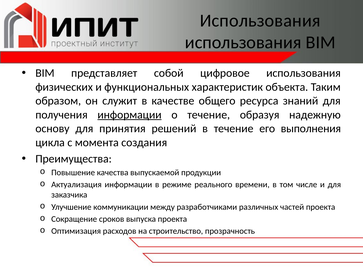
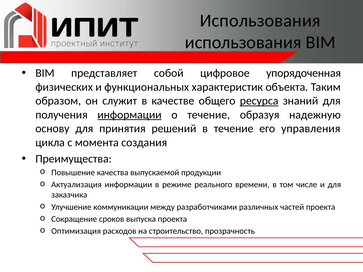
цифровое использования: использования -> упорядоченная
ресурса underline: none -> present
выполнения: выполнения -> управления
